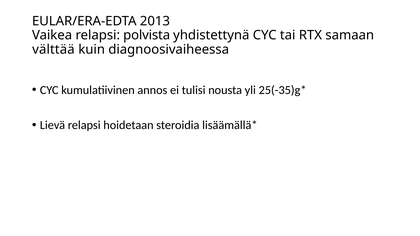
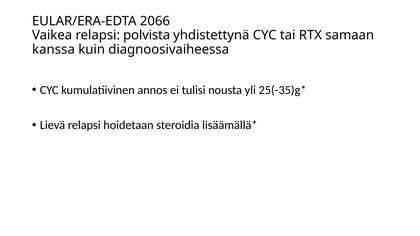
2013: 2013 -> 2066
välttää: välttää -> kanssa
